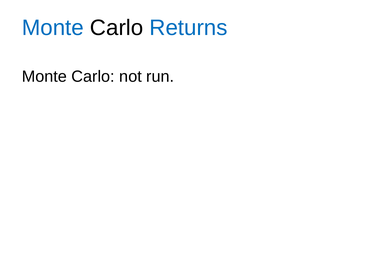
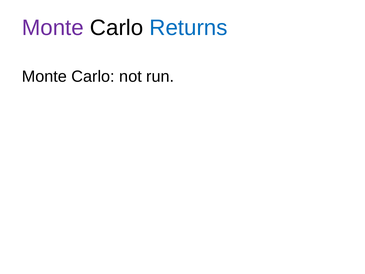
Monte at (53, 28) colour: blue -> purple
